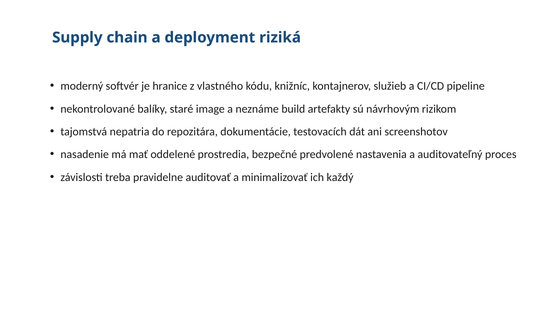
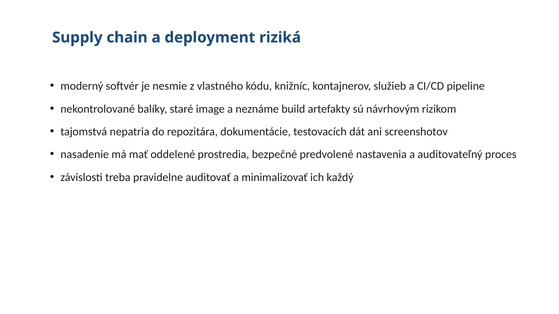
hranice: hranice -> nesmie
